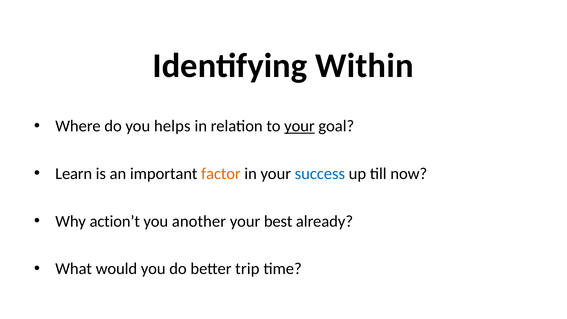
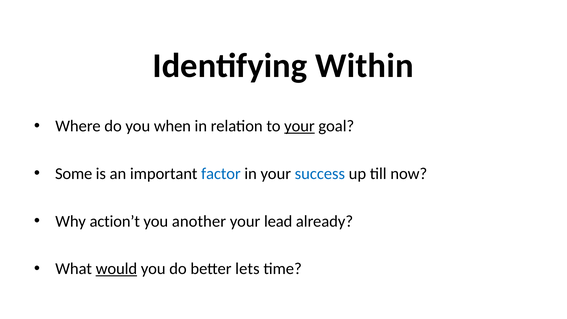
helps: helps -> when
Learn: Learn -> Some
factor colour: orange -> blue
best: best -> lead
would underline: none -> present
trip: trip -> lets
